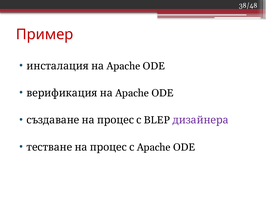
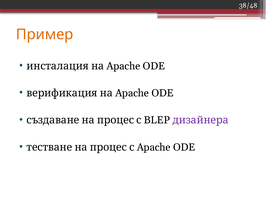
Пример colour: red -> orange
